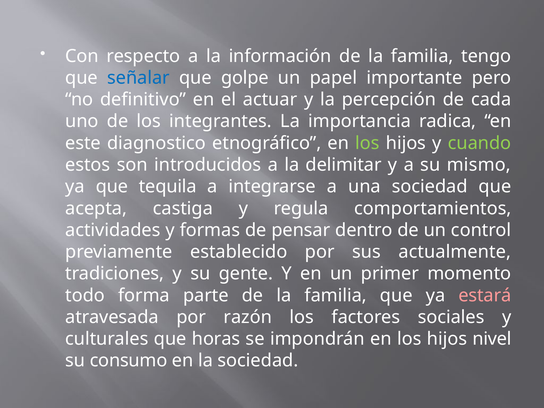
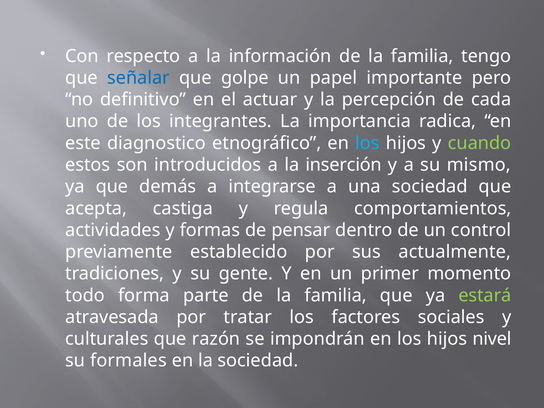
los at (367, 143) colour: light green -> light blue
delimitar: delimitar -> inserción
tequila: tequila -> demás
estará colour: pink -> light green
razón: razón -> tratar
horas: horas -> razón
consumo: consumo -> formales
